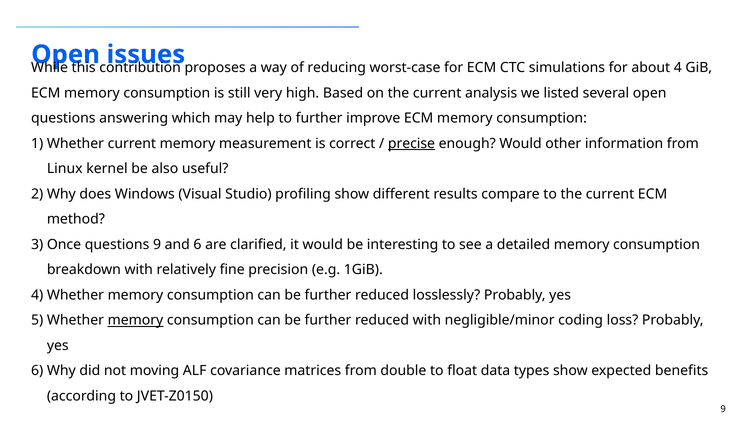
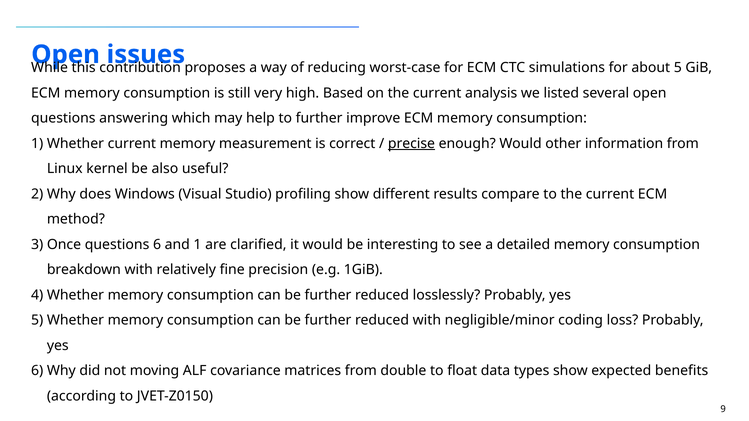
about 4: 4 -> 5
questions 9: 9 -> 6
and 6: 6 -> 1
memory at (135, 321) underline: present -> none
